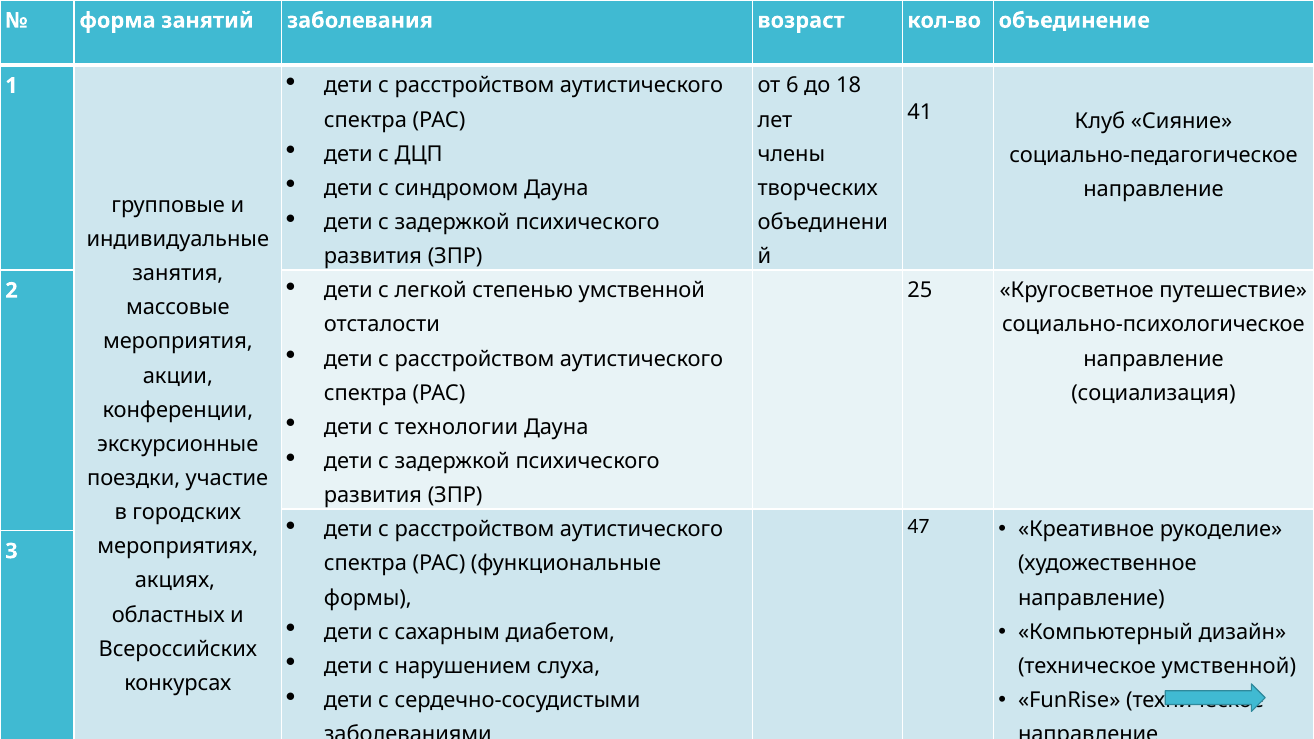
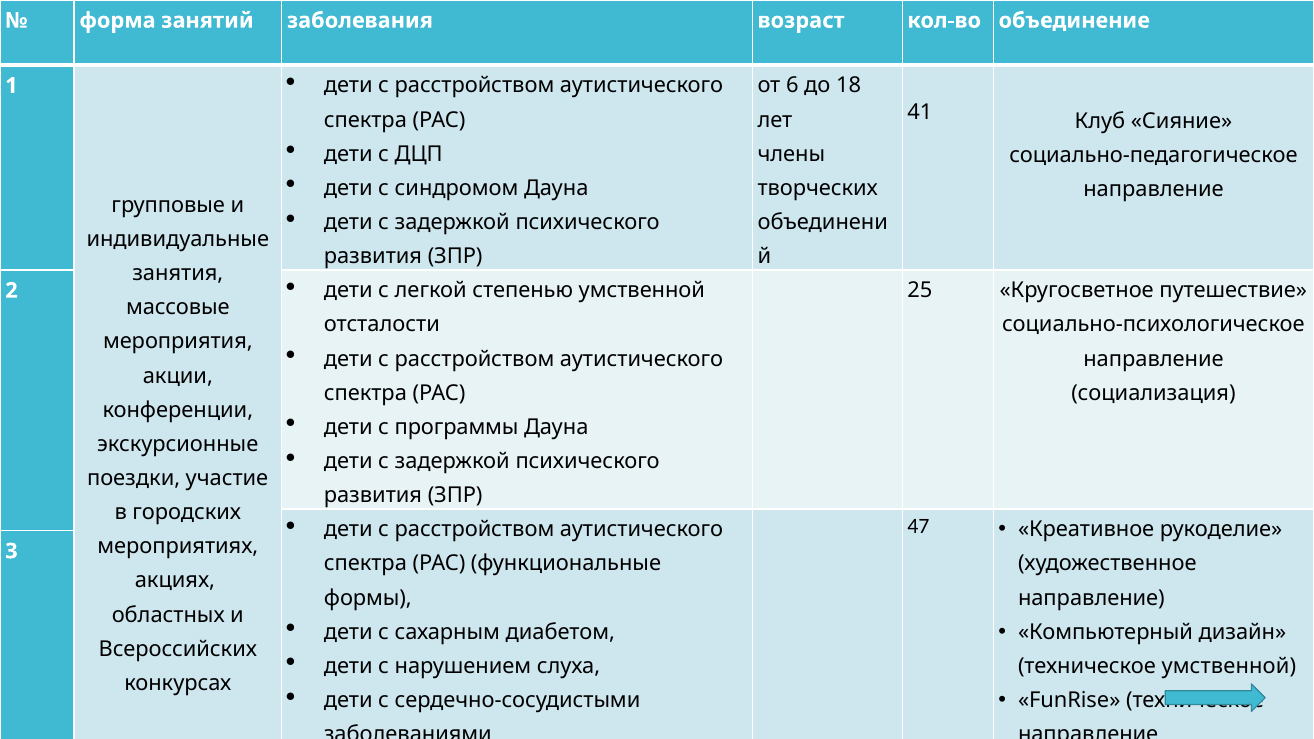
технологии: технологии -> программы
